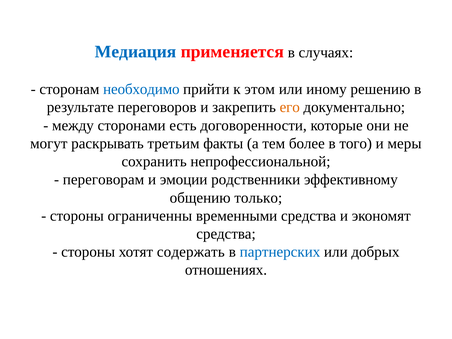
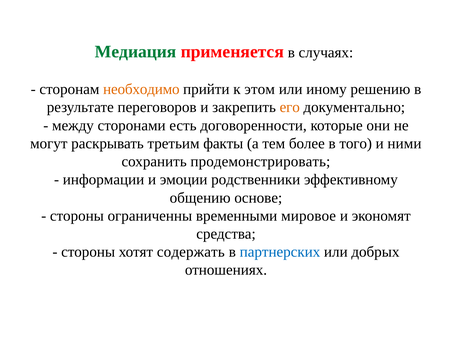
Медиация colour: blue -> green
необходимо colour: blue -> orange
меры: меры -> ними
непрофессиональной: непрофессиональной -> продемонстрировать
переговорам: переговорам -> информации
только: только -> основе
временными средства: средства -> мировое
